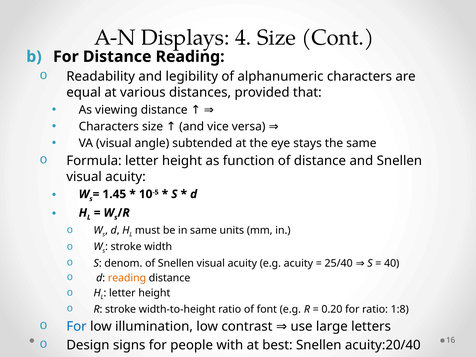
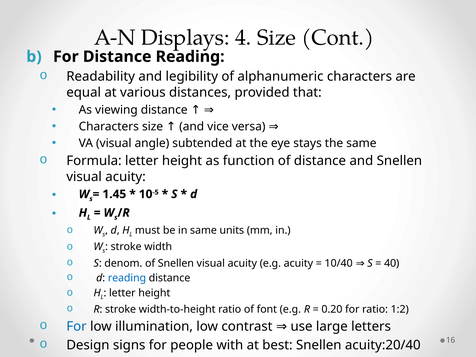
25/40: 25/40 -> 10/40
reading at (127, 278) colour: orange -> blue
1:8: 1:8 -> 1:2
